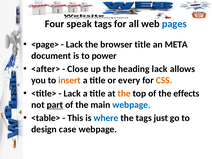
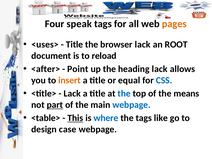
pages colour: blue -> orange
<page>: <page> -> <uses>
Lack at (75, 44): Lack -> Title
browser title: title -> lack
META: META -> ROOT
power: power -> reload
Close: Close -> Point
every: every -> equal
CSS colour: orange -> blue
the at (124, 94) colour: orange -> blue
effects: effects -> means
This underline: none -> present
just: just -> like
